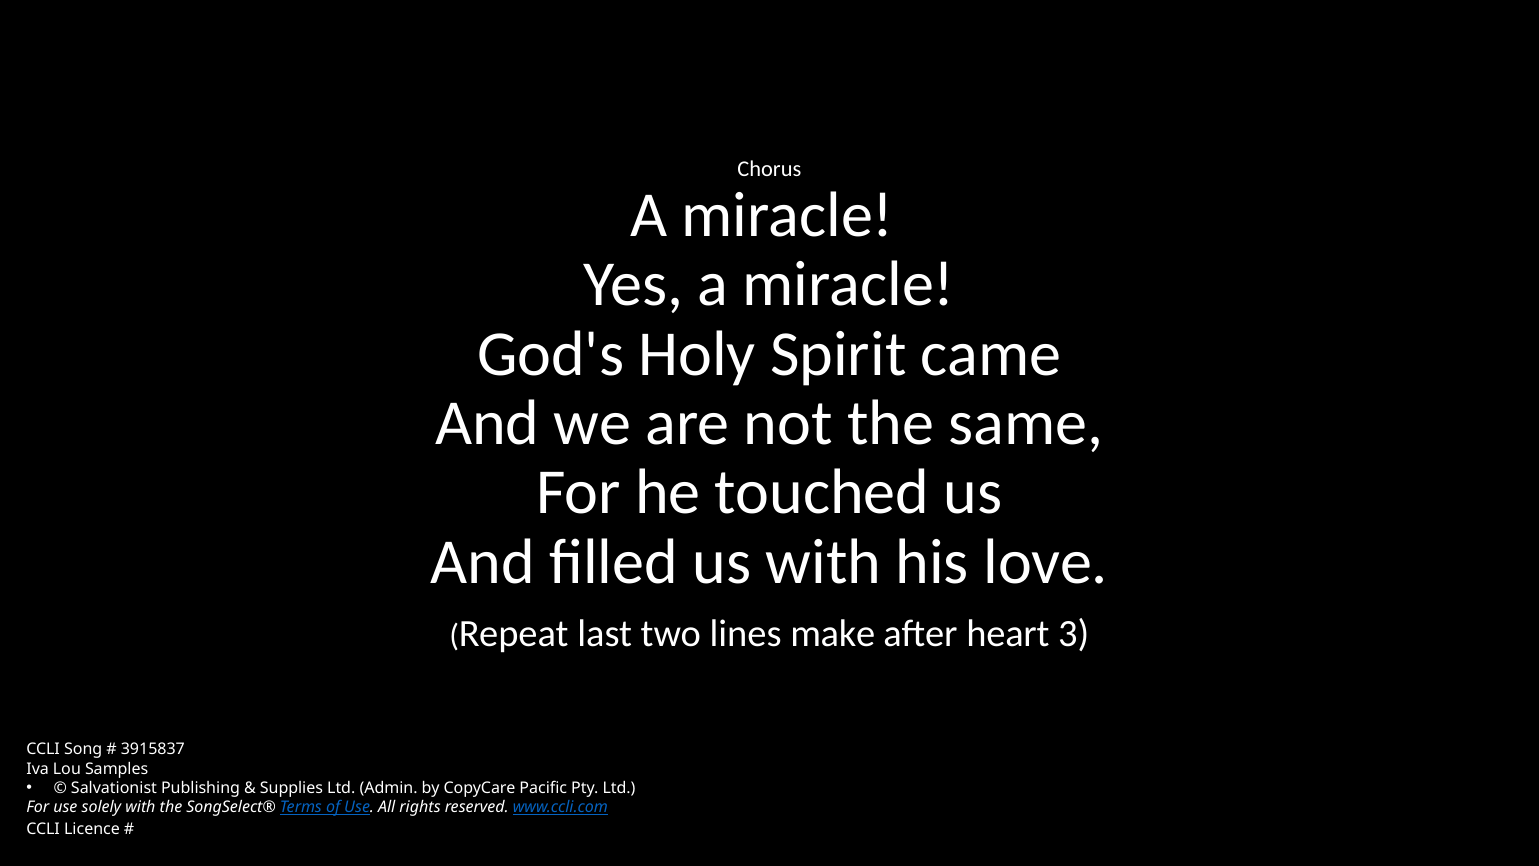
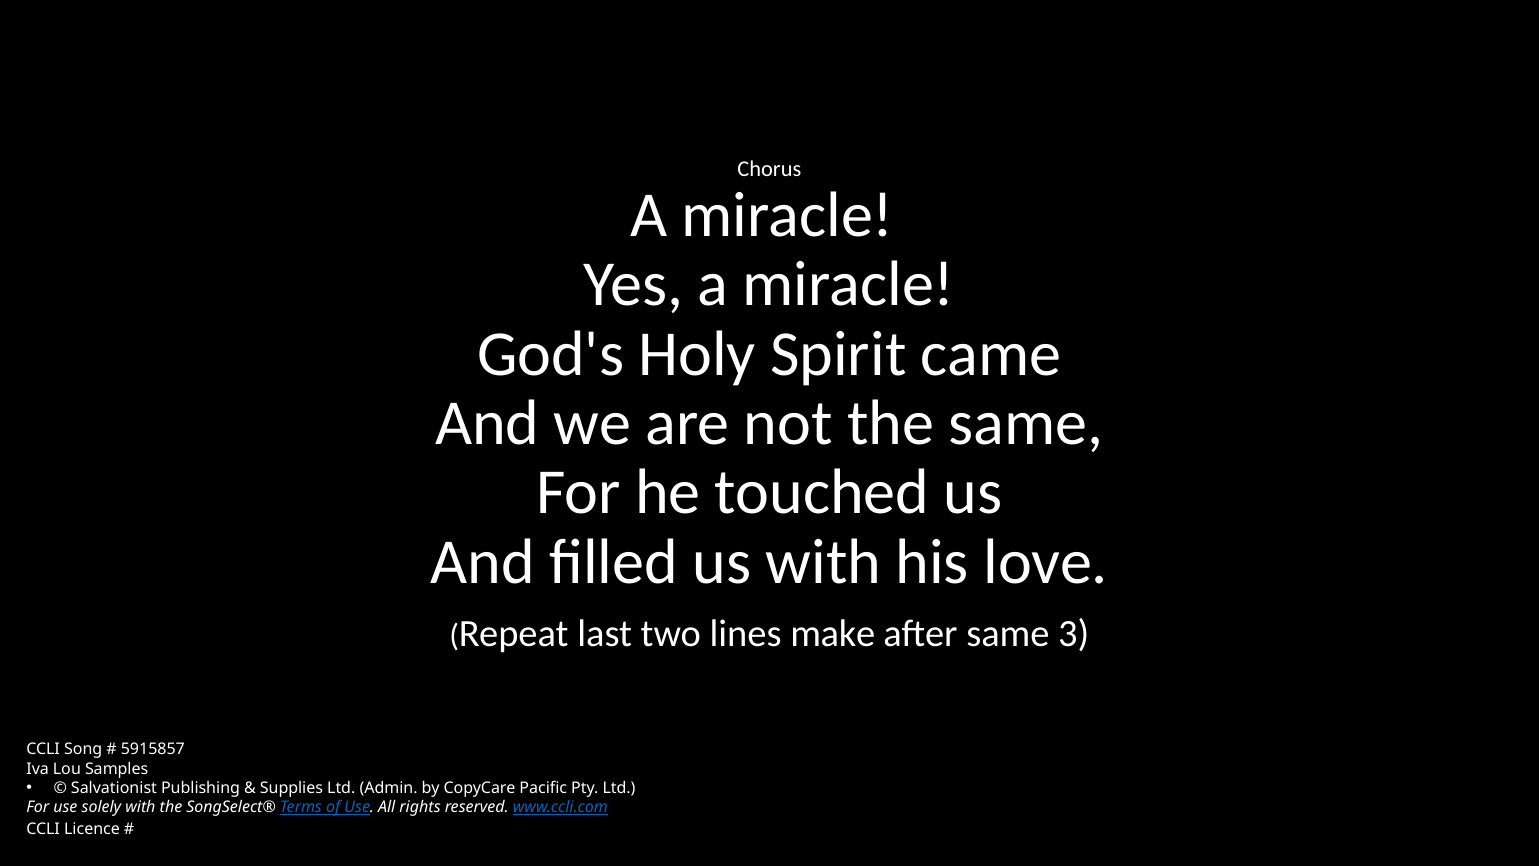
after heart: heart -> same
3915837: 3915837 -> 5915857
